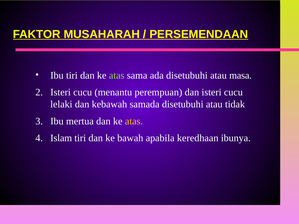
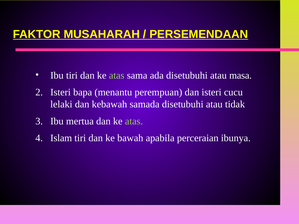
cucu at (83, 92): cucu -> bapa
atas at (134, 121) colour: yellow -> light green
keredhaan: keredhaan -> perceraian
